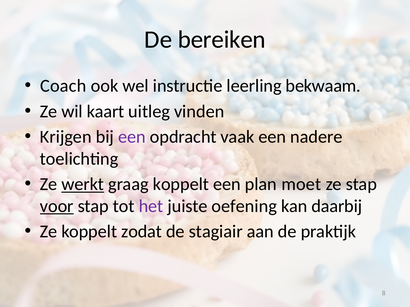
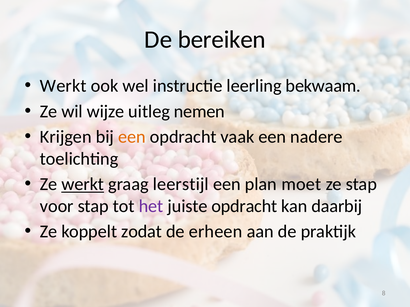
Coach at (63, 86): Coach -> Werkt
kaart: kaart -> wijze
vinden: vinden -> nemen
een at (132, 137) colour: purple -> orange
graag koppelt: koppelt -> leerstijl
voor underline: present -> none
juiste oefening: oefening -> opdracht
stagiair: stagiair -> erheen
